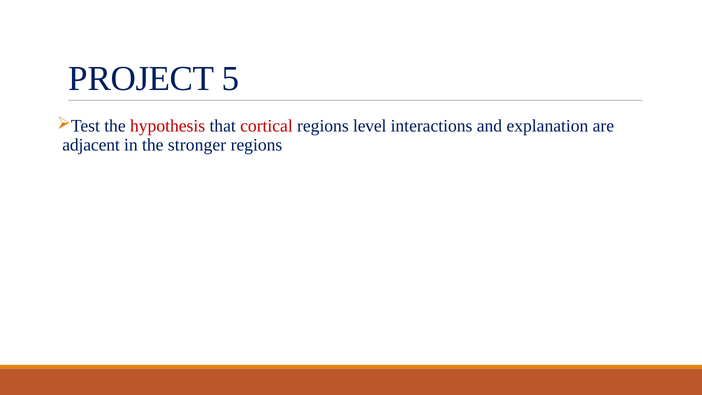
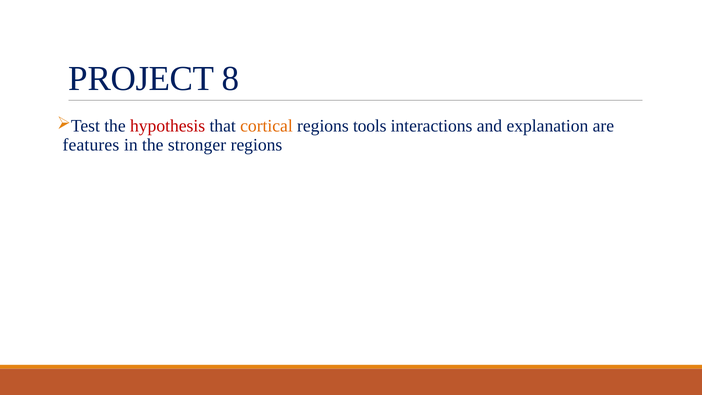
5: 5 -> 8
cortical colour: red -> orange
level: level -> tools
adjacent: adjacent -> features
